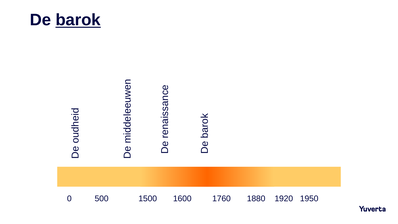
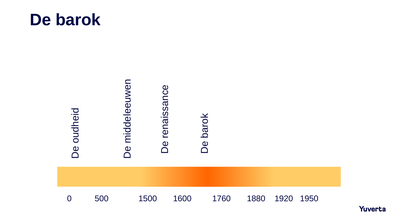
barok underline: present -> none
